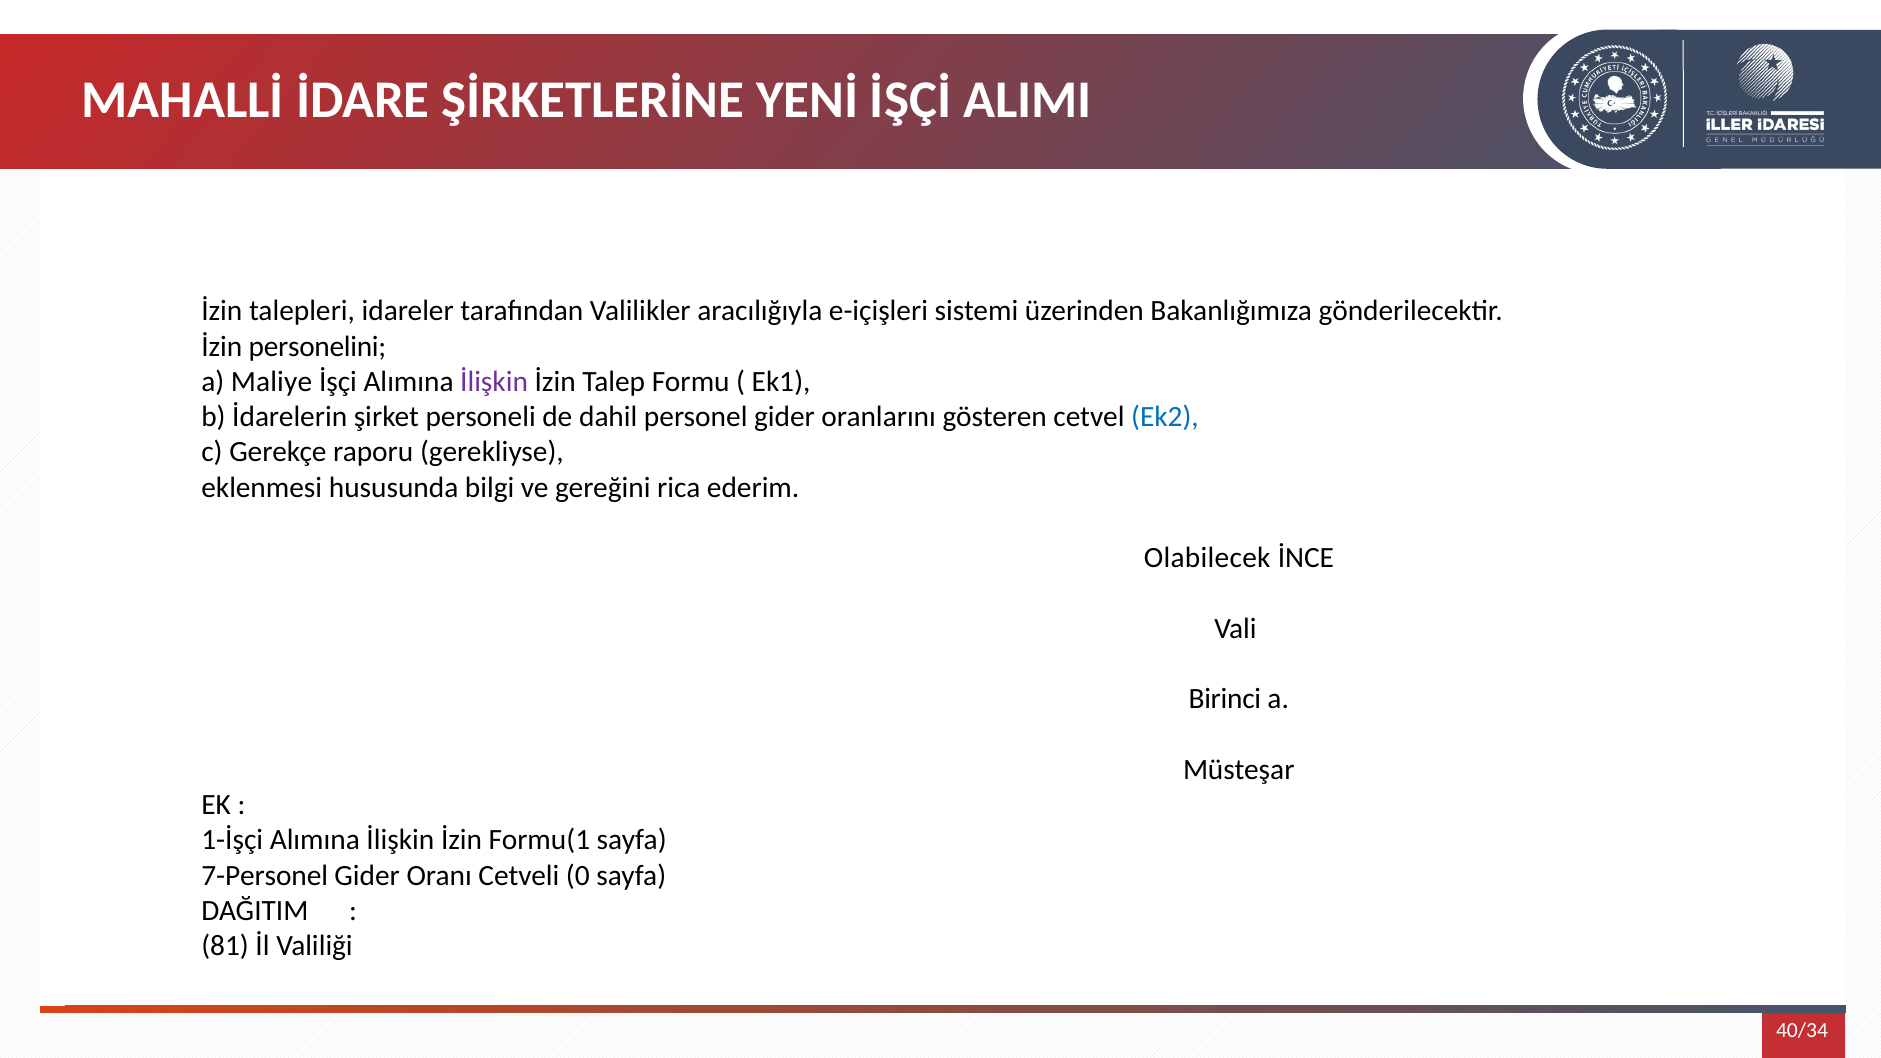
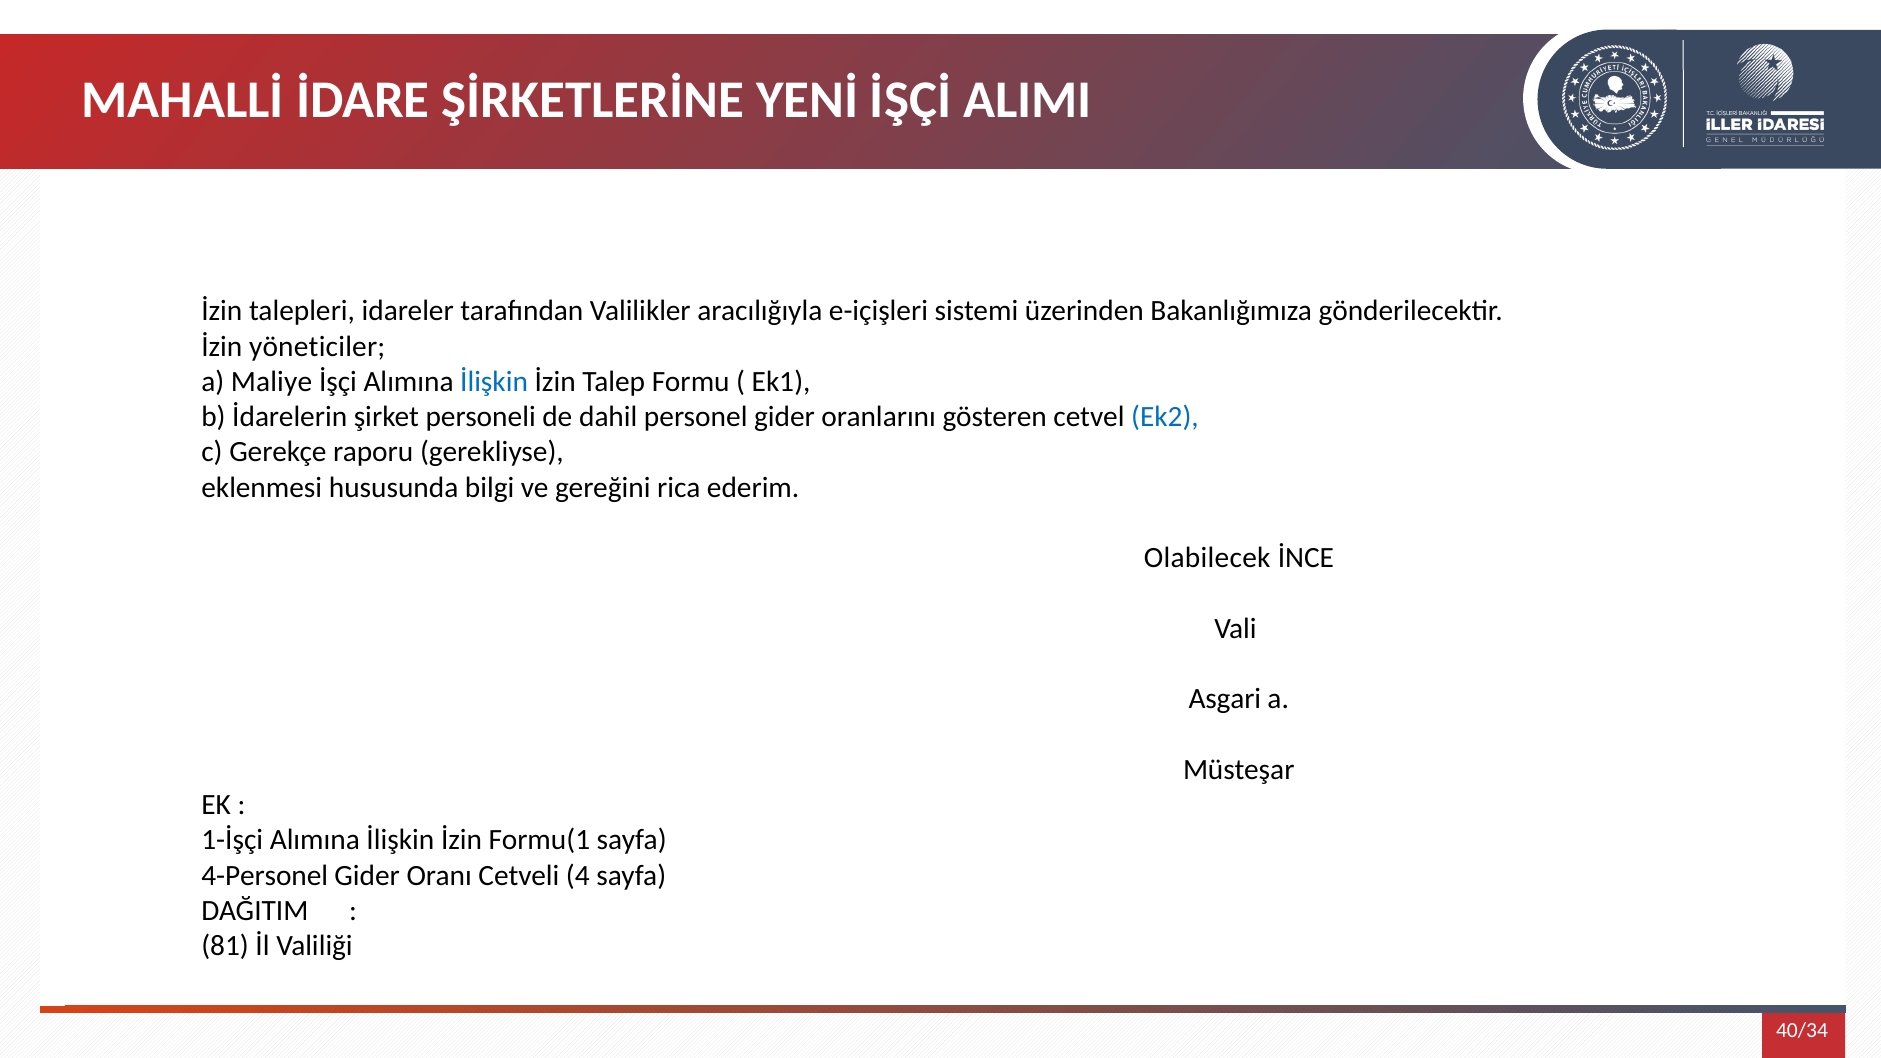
personelini;: personelini; -> yöneticiler;
İlişkin at (494, 382) colour: purple -> blue
Birinci: Birinci -> Asgari
7-Personel: 7-Personel -> 4-Personel
0: 0 -> 4
